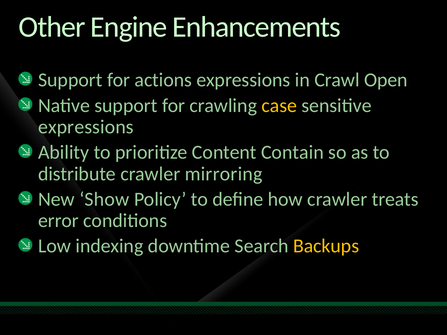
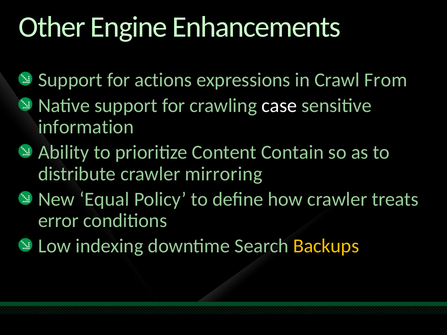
Open: Open -> From
case colour: yellow -> white
expressions at (86, 127): expressions -> information
Show: Show -> Equal
